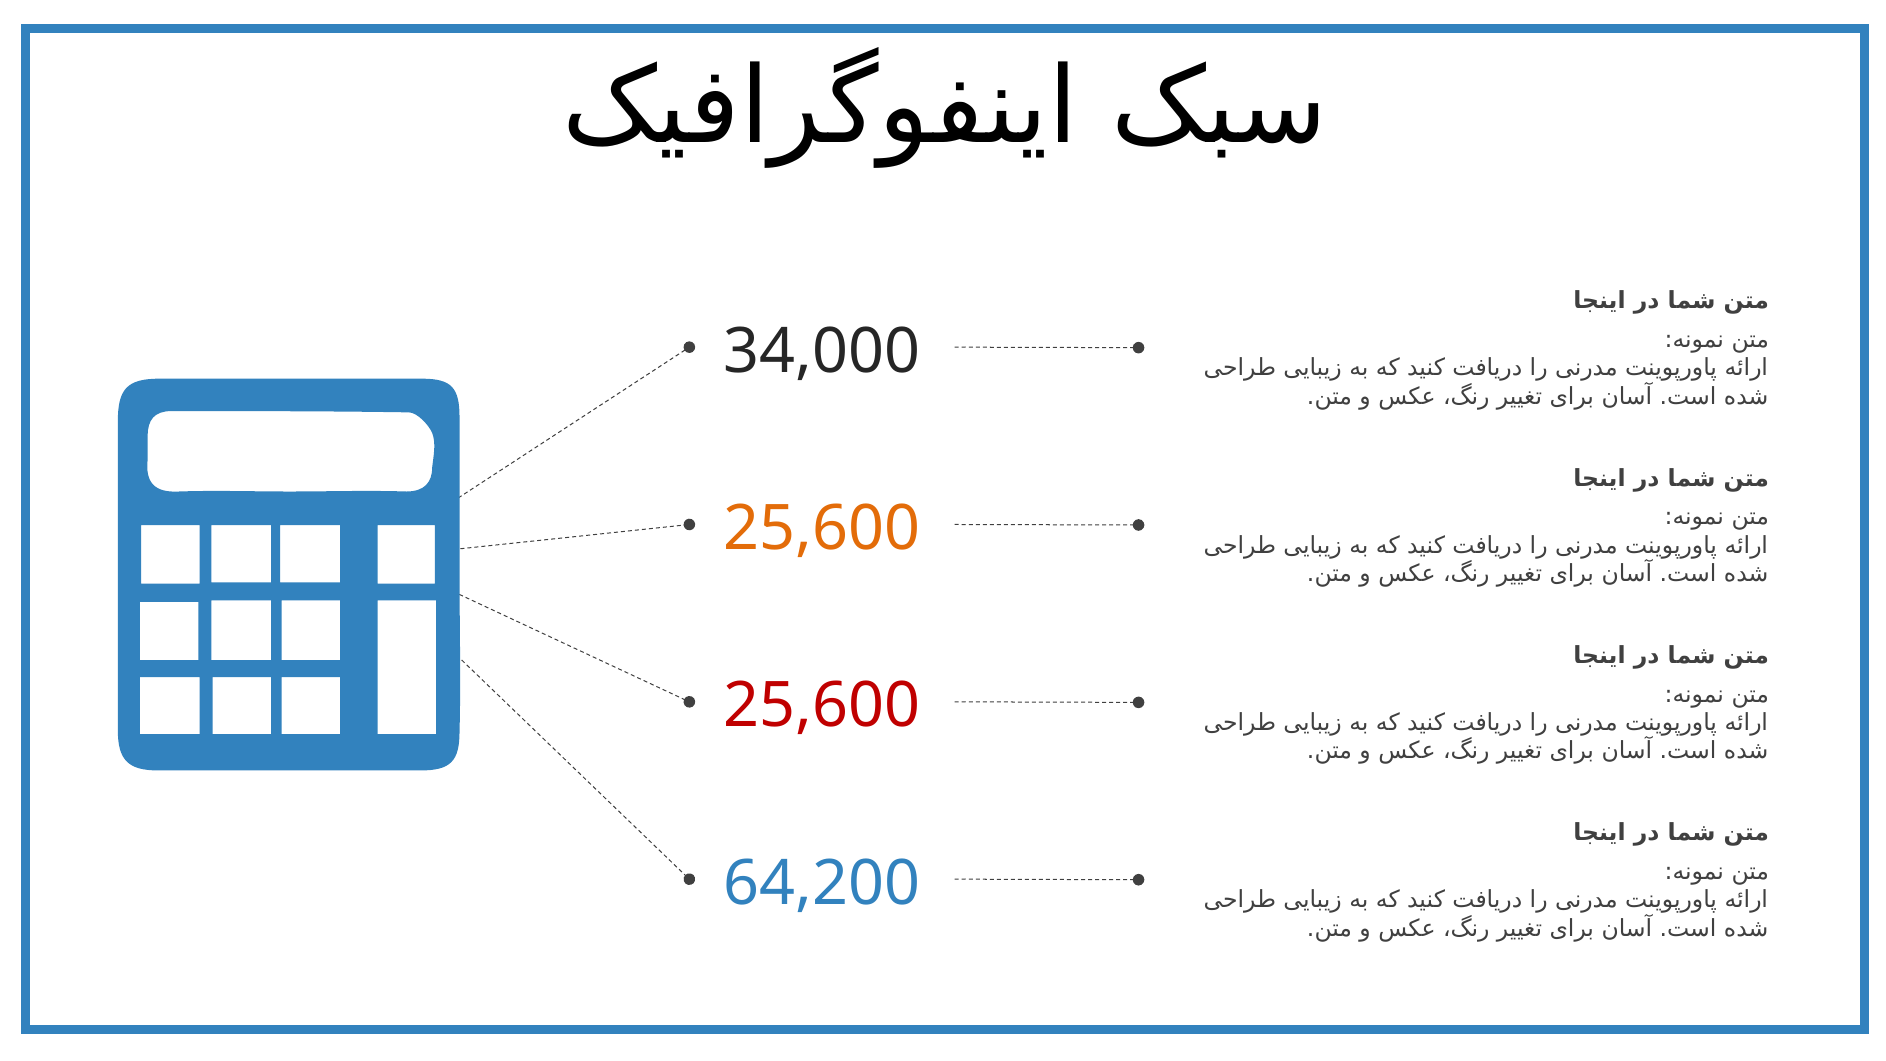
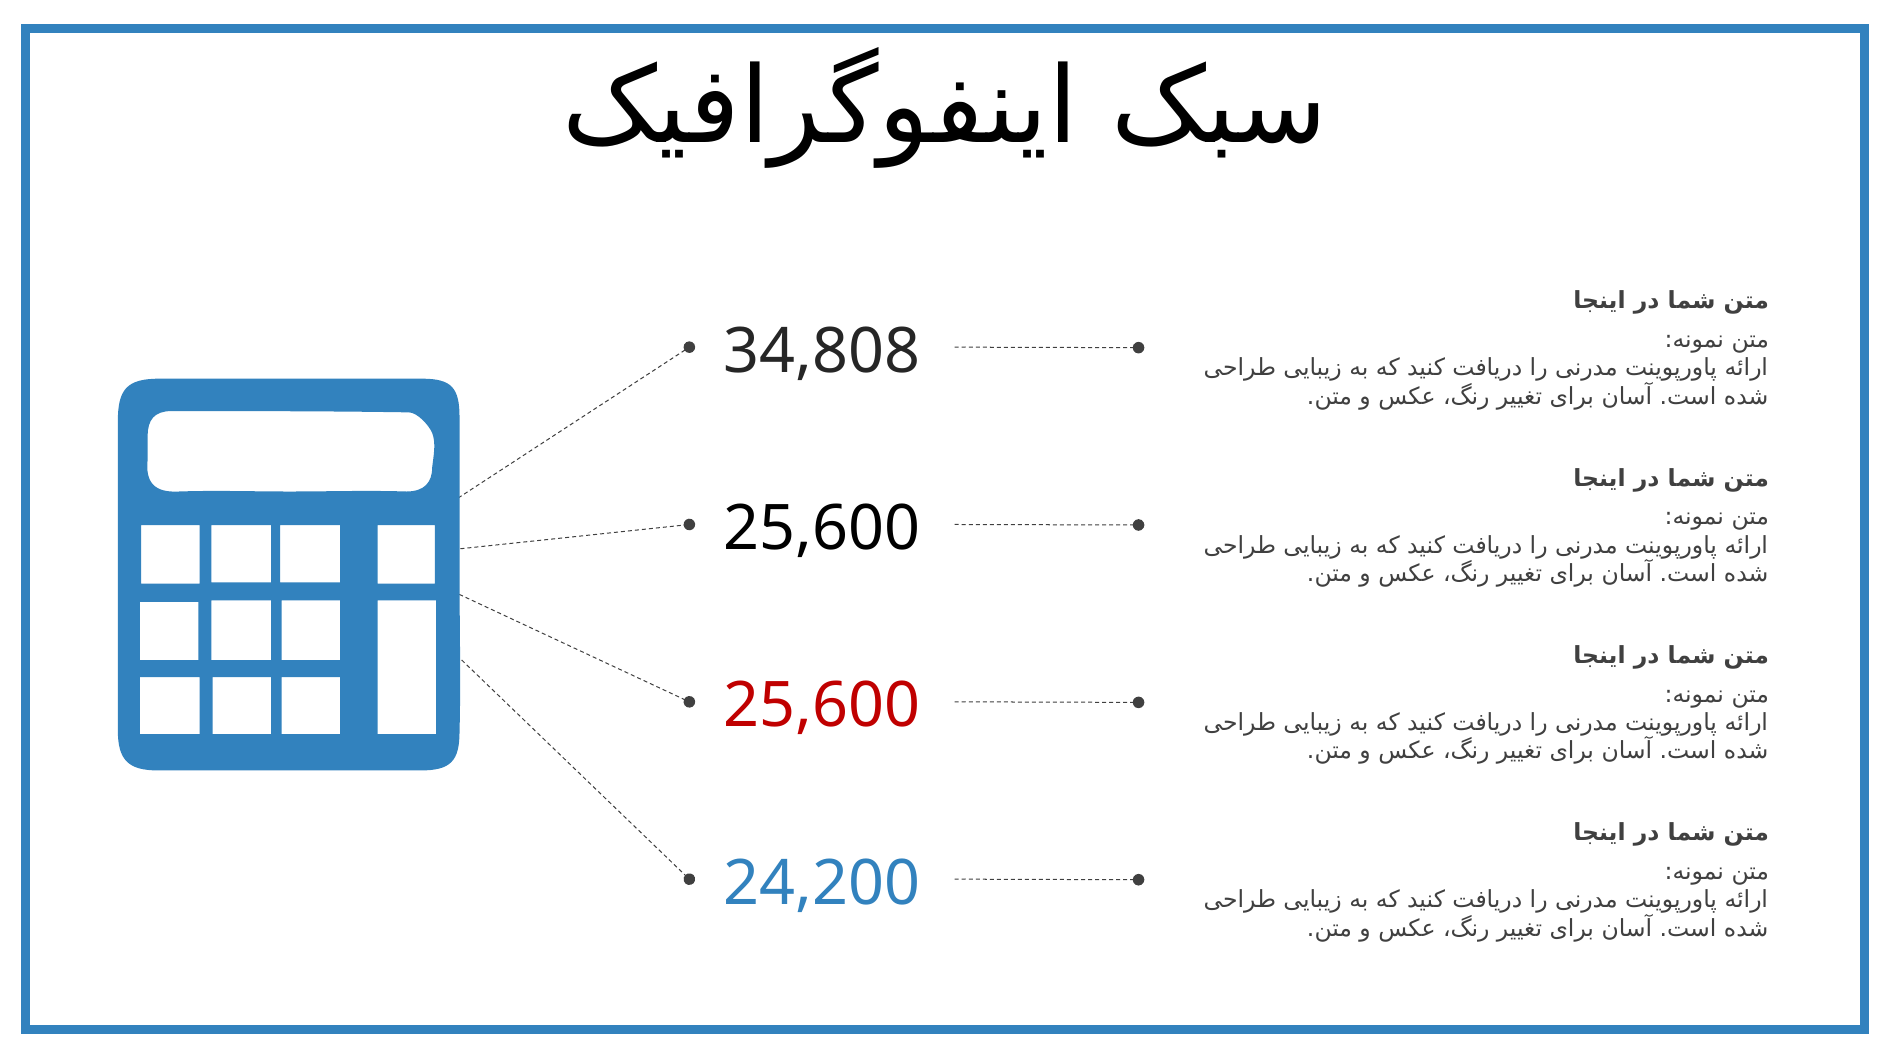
34,000: 34,000 -> 34,808
25,600 at (822, 529) colour: orange -> black
64,200: 64,200 -> 24,200
